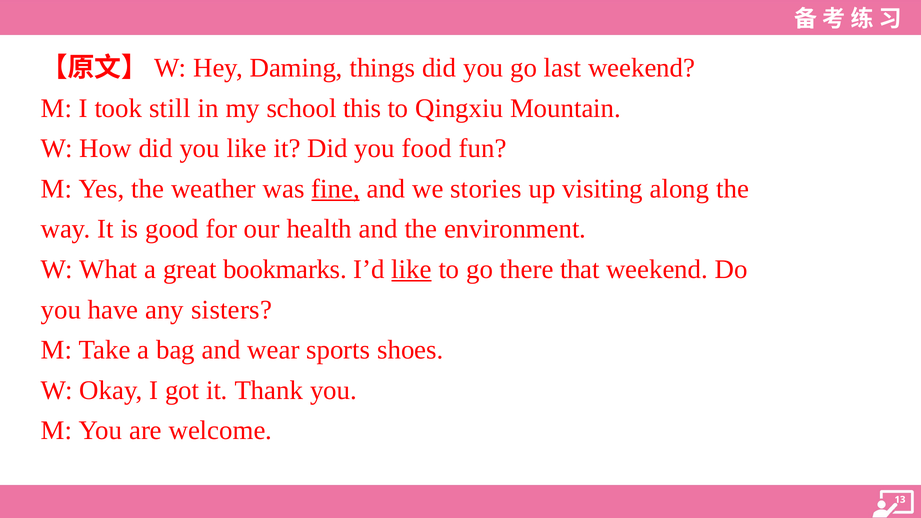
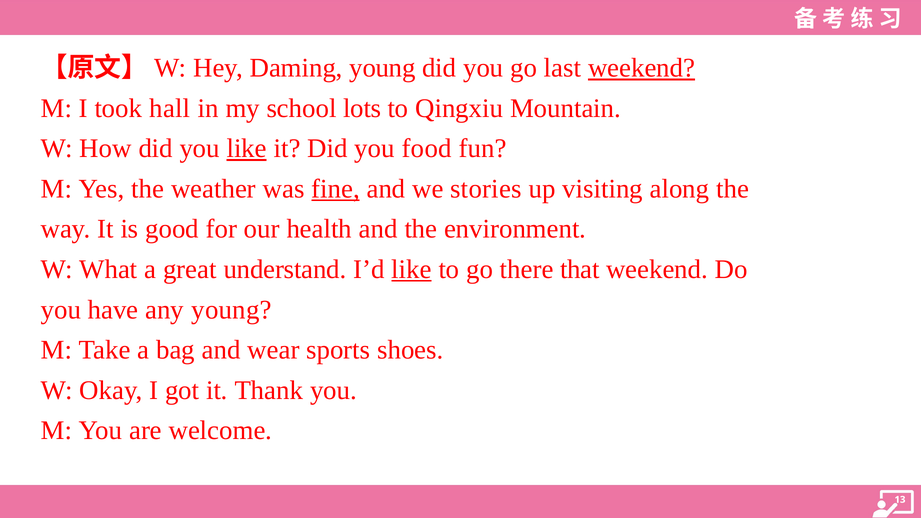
Daming things: things -> young
weekend at (642, 68) underline: none -> present
still: still -> hall
this: this -> lots
like at (247, 149) underline: none -> present
bookmarks: bookmarks -> understand
any sisters: sisters -> young
